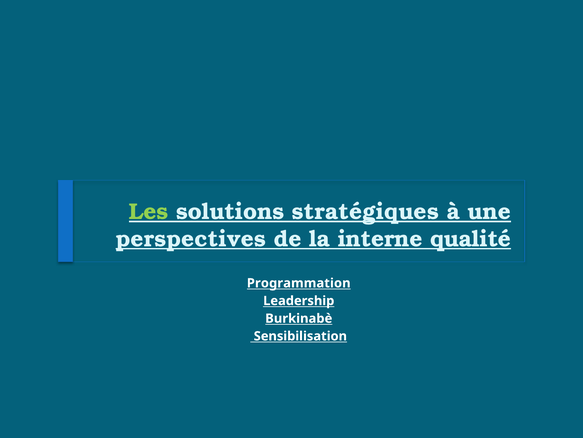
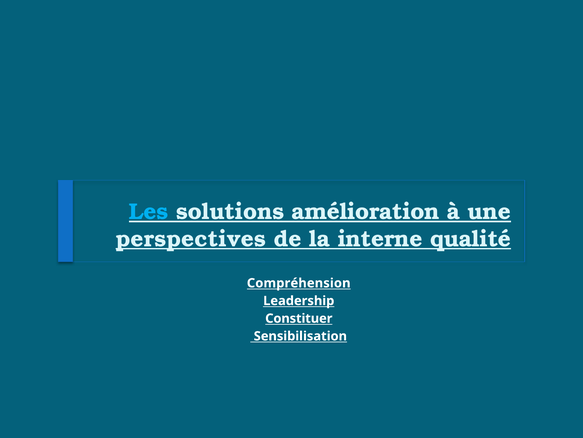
Les colour: light green -> light blue
stratégiques: stratégiques -> amélioration
Programmation: Programmation -> Compréhension
Burkinabè: Burkinabè -> Constituer
